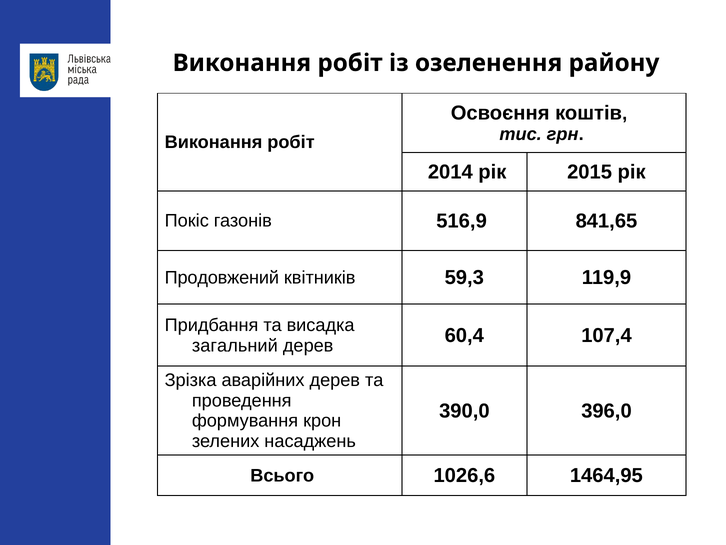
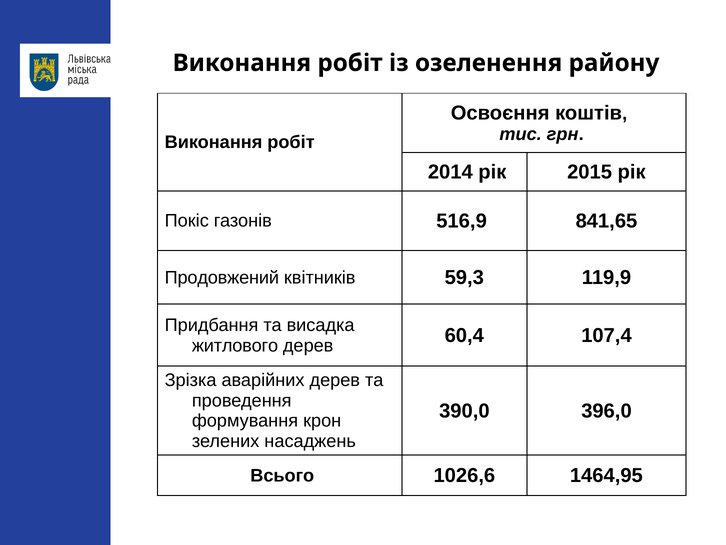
загальний: загальний -> житлового
